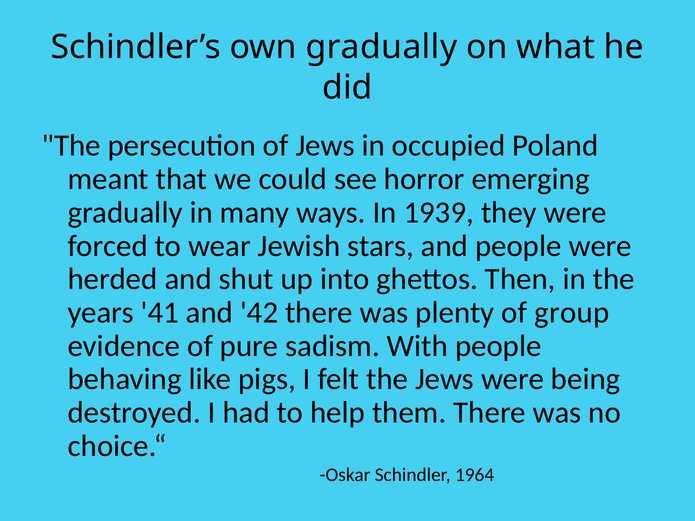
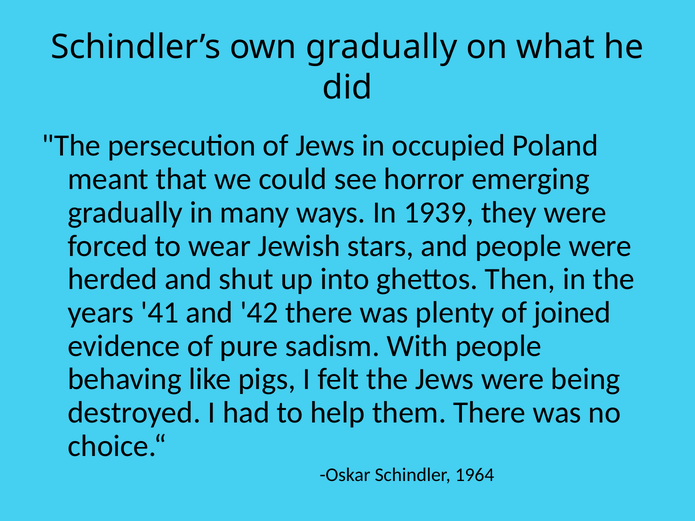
group: group -> joined
